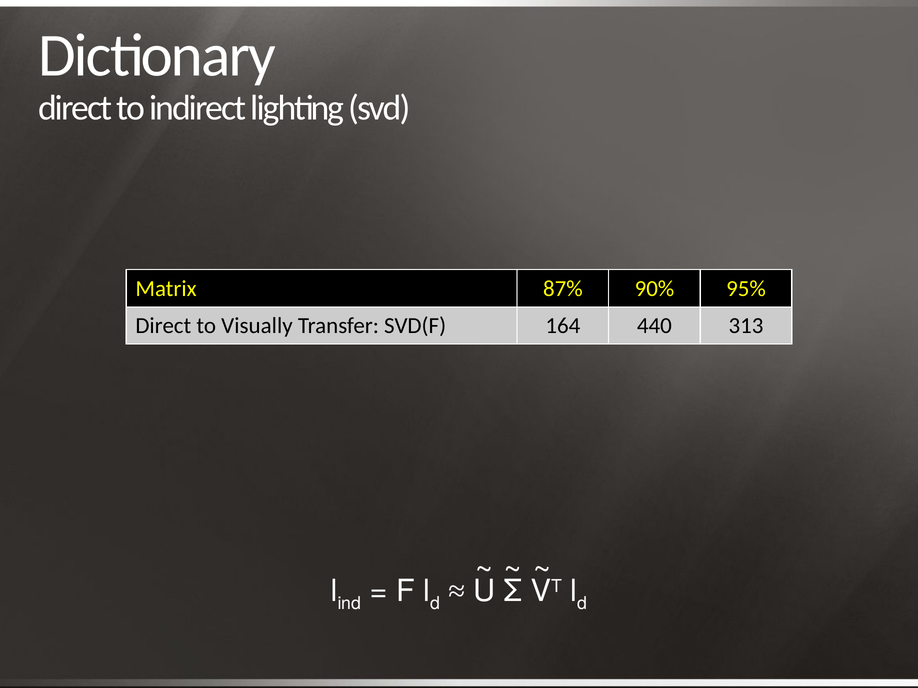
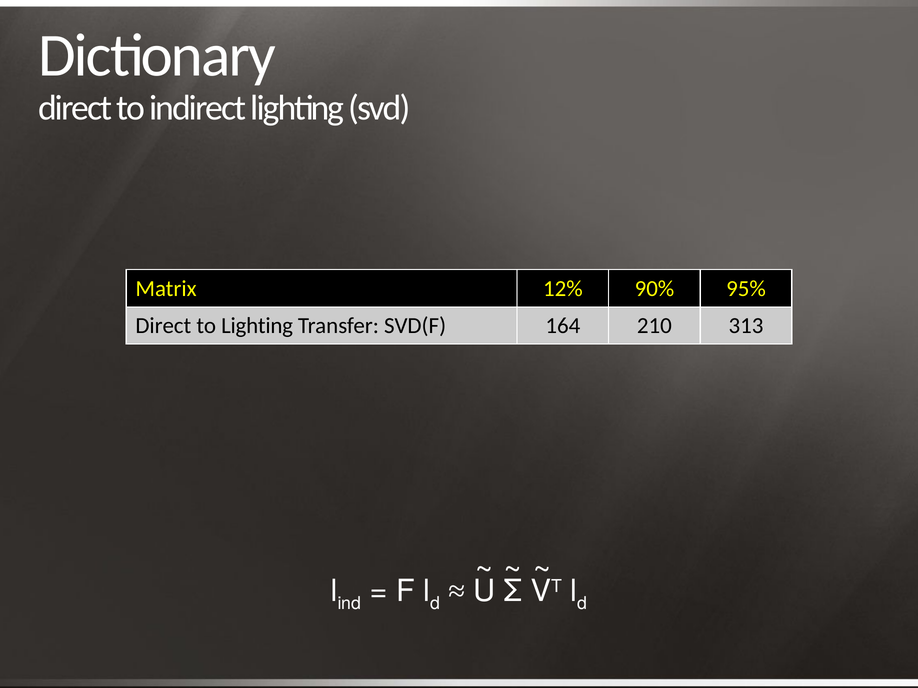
87%: 87% -> 12%
to Visually: Visually -> Lighting
440: 440 -> 210
